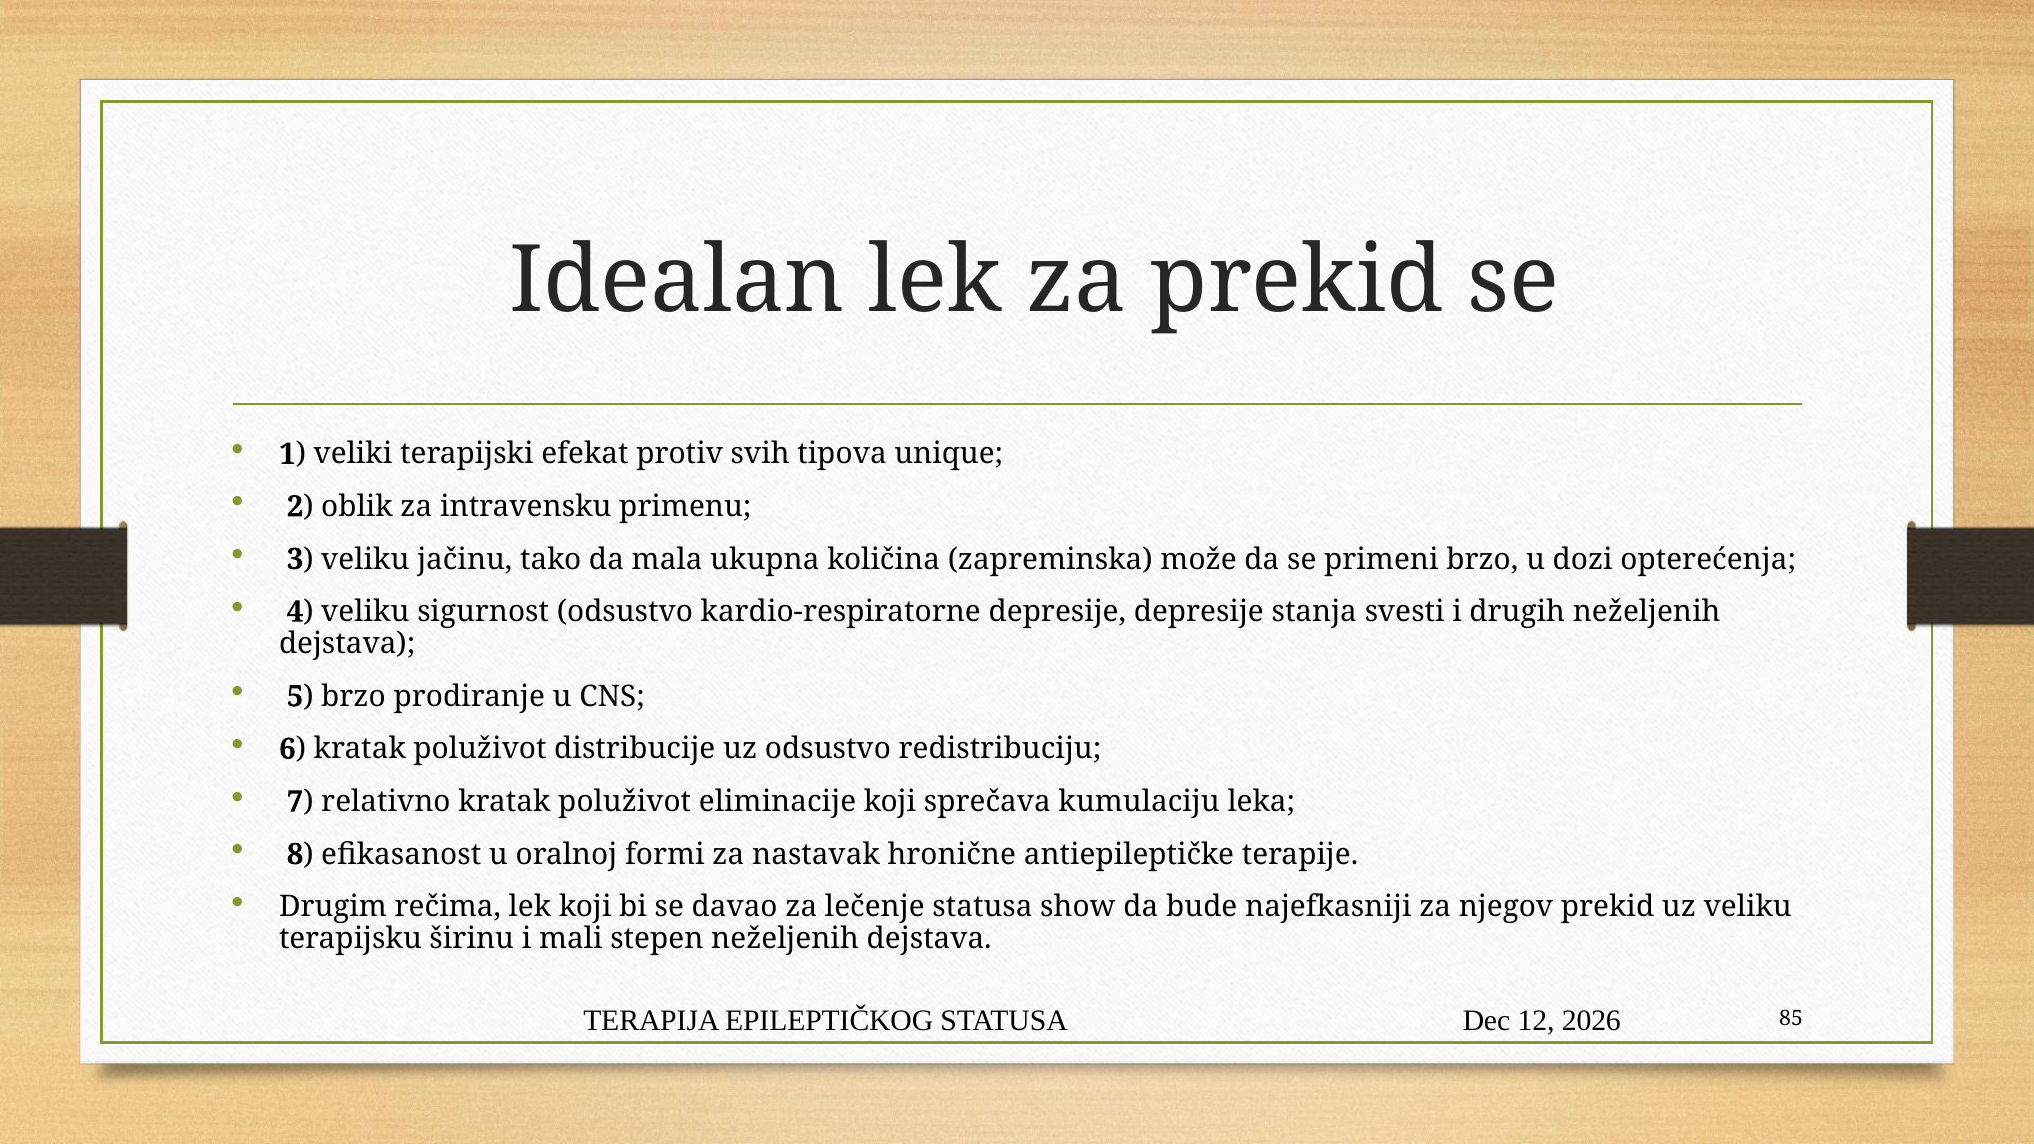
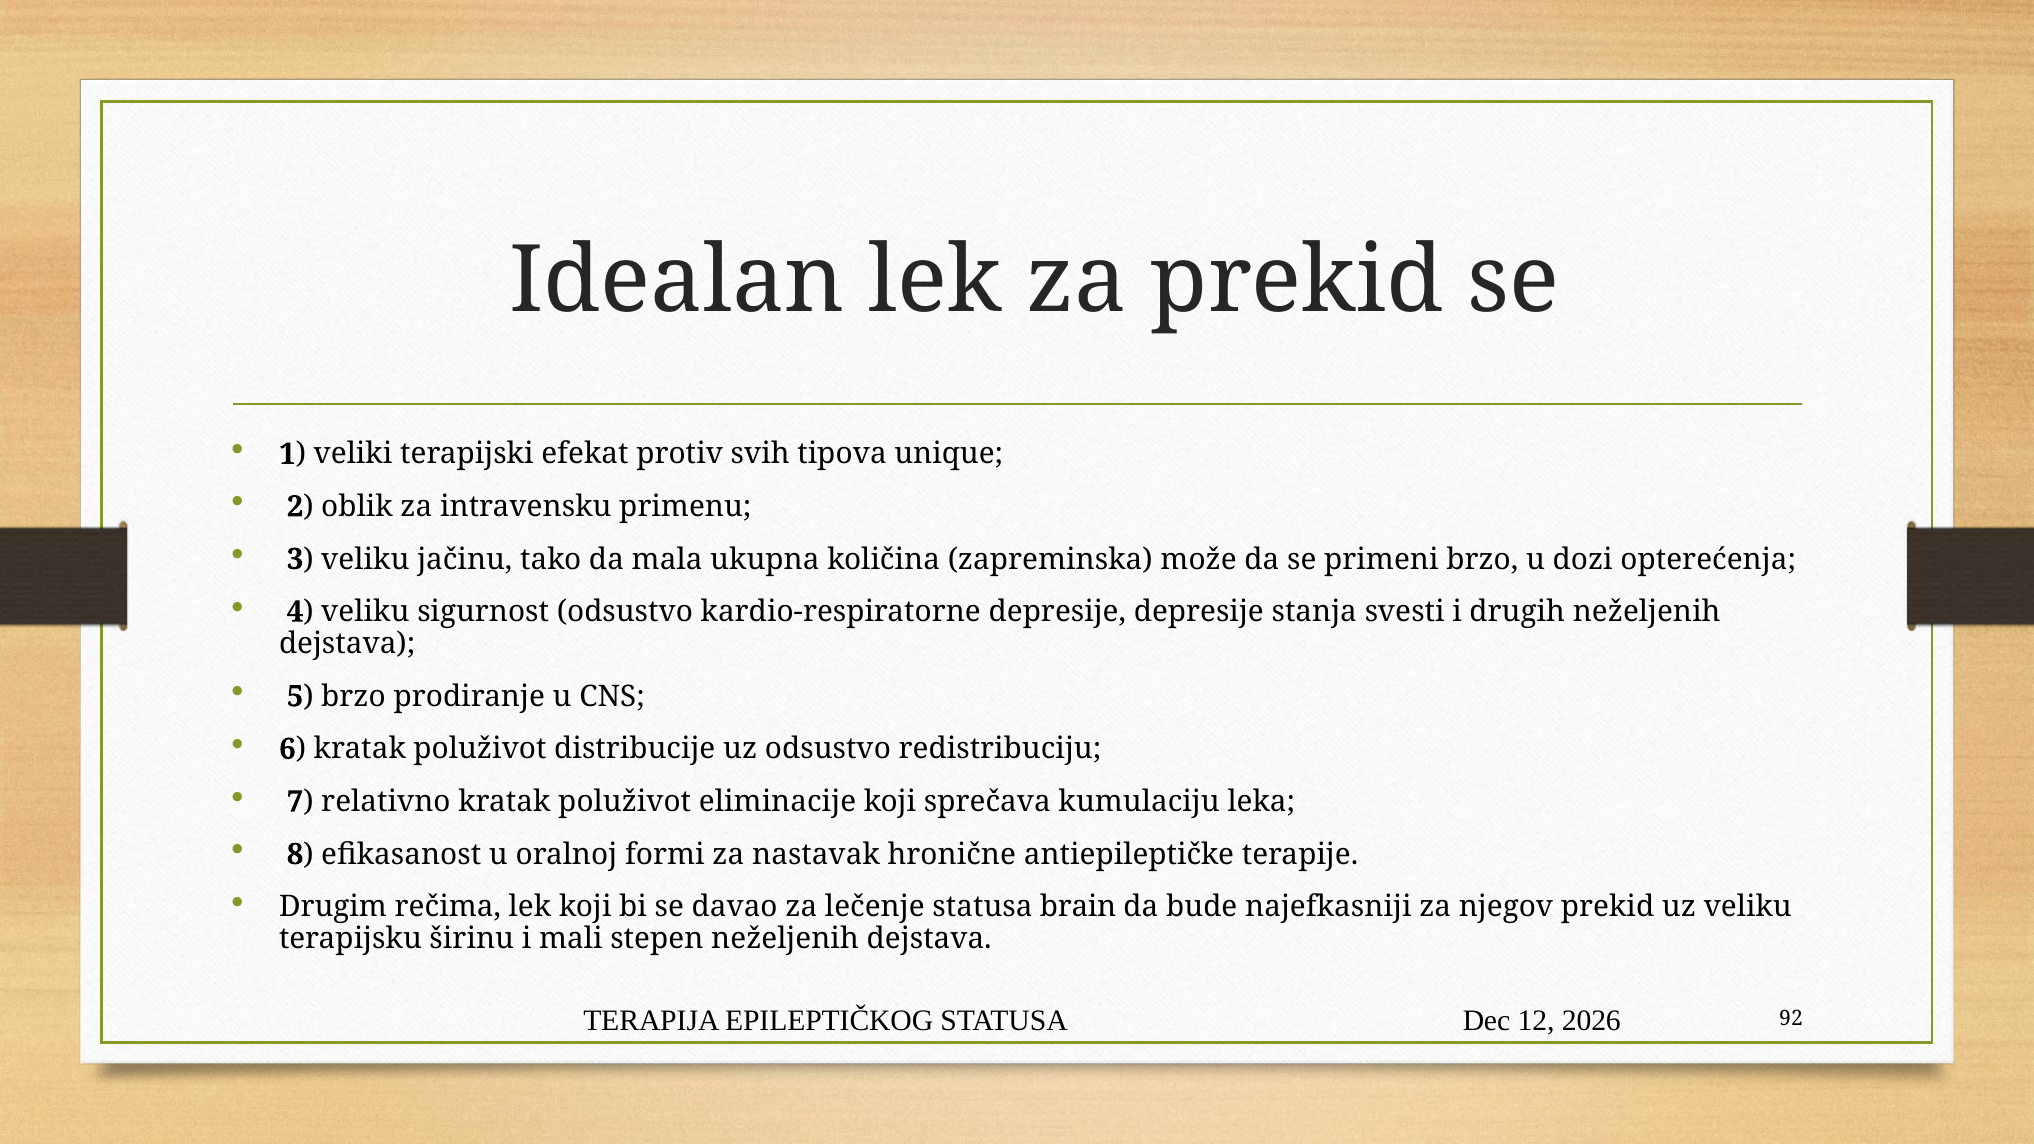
show: show -> brain
85: 85 -> 92
